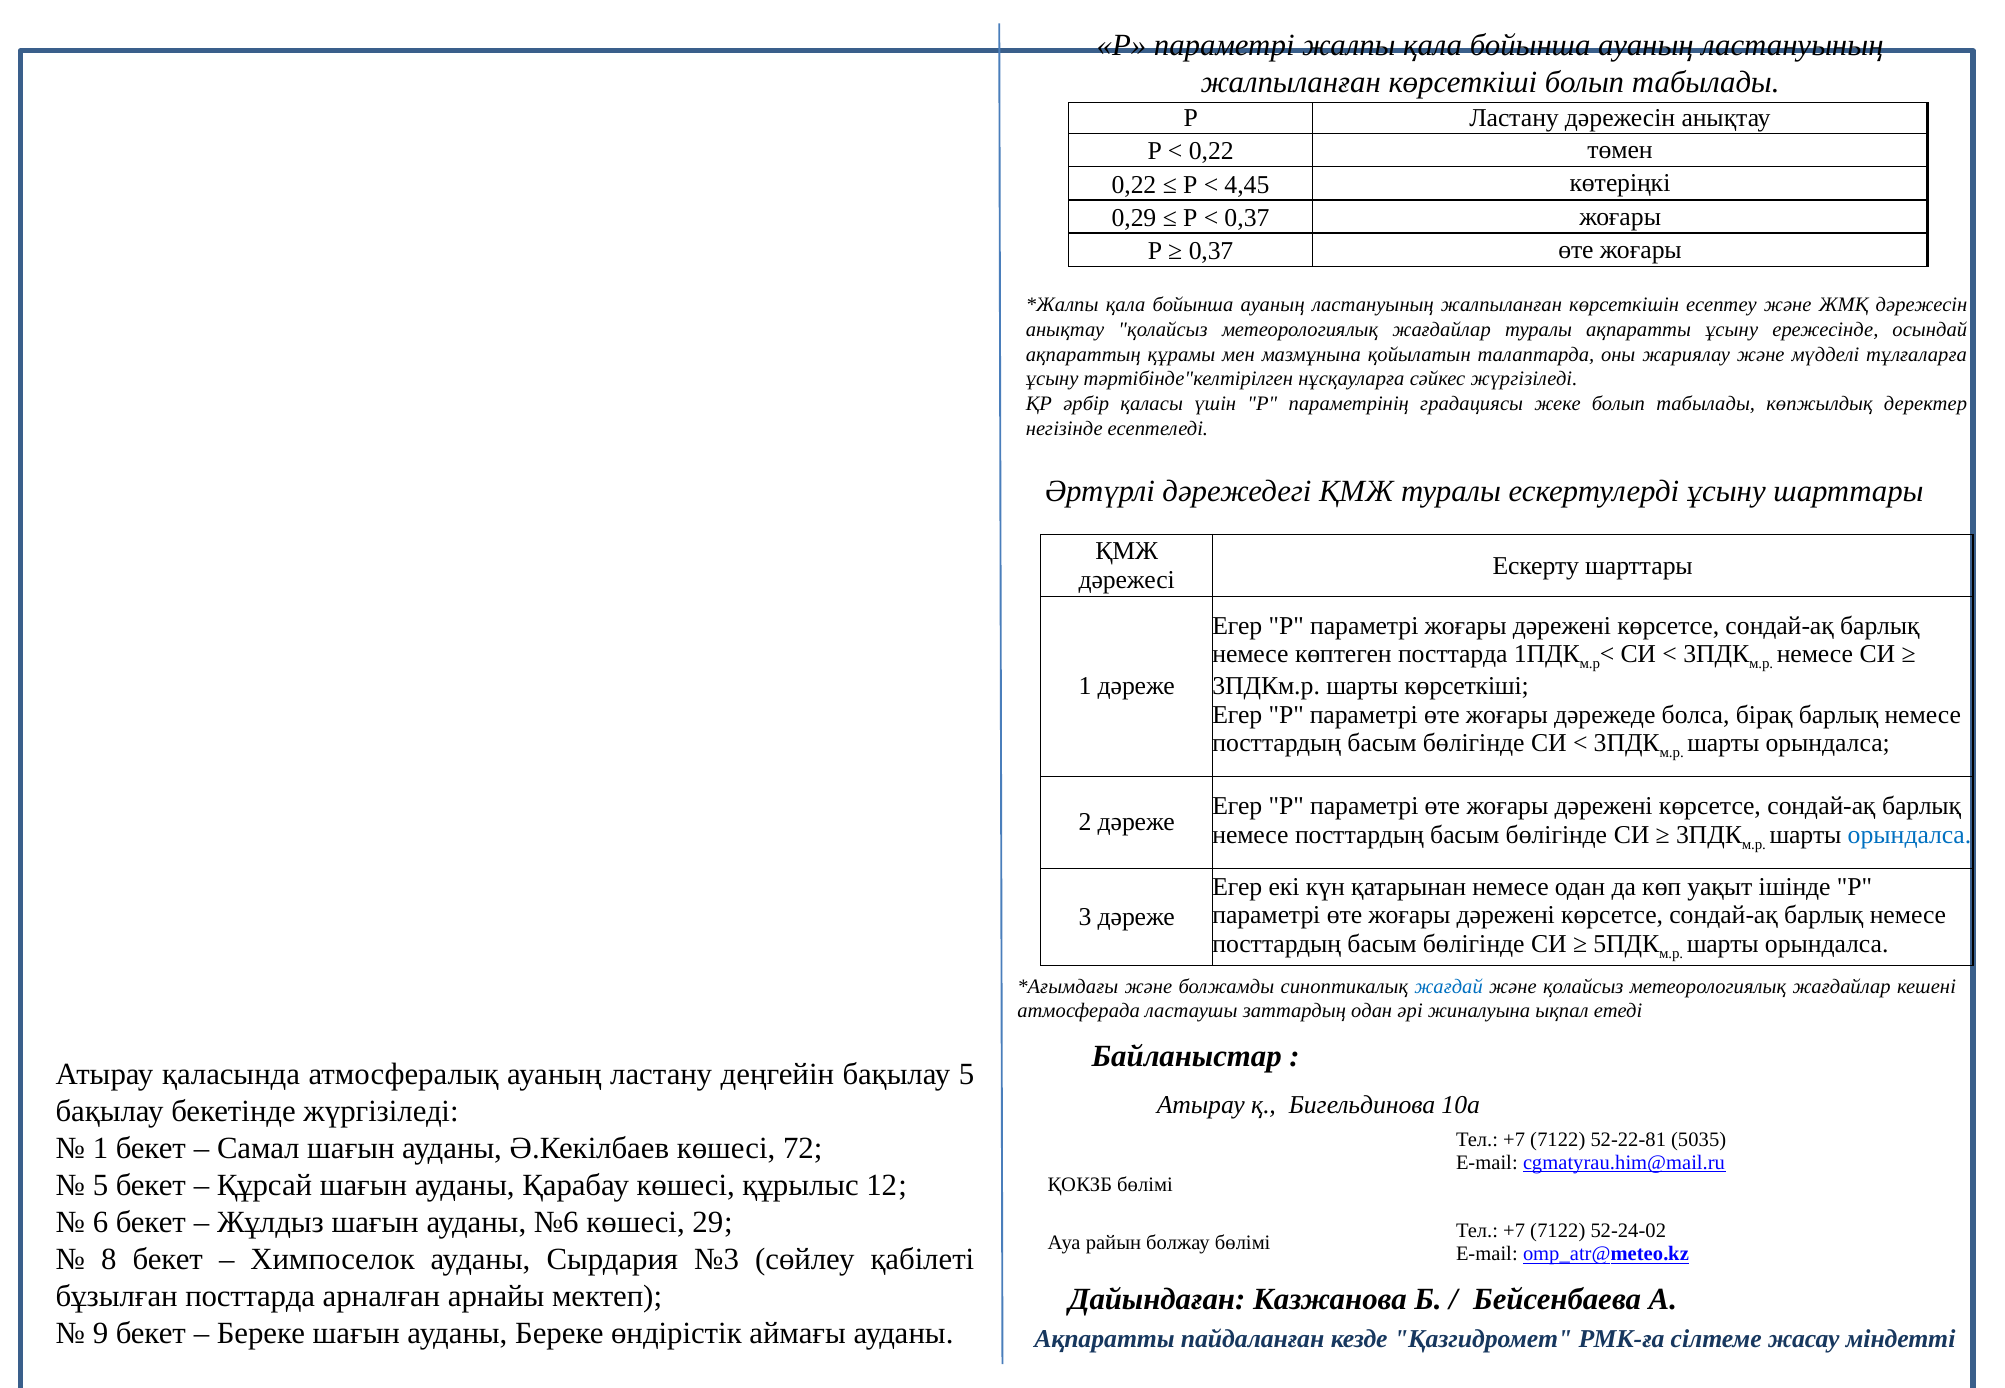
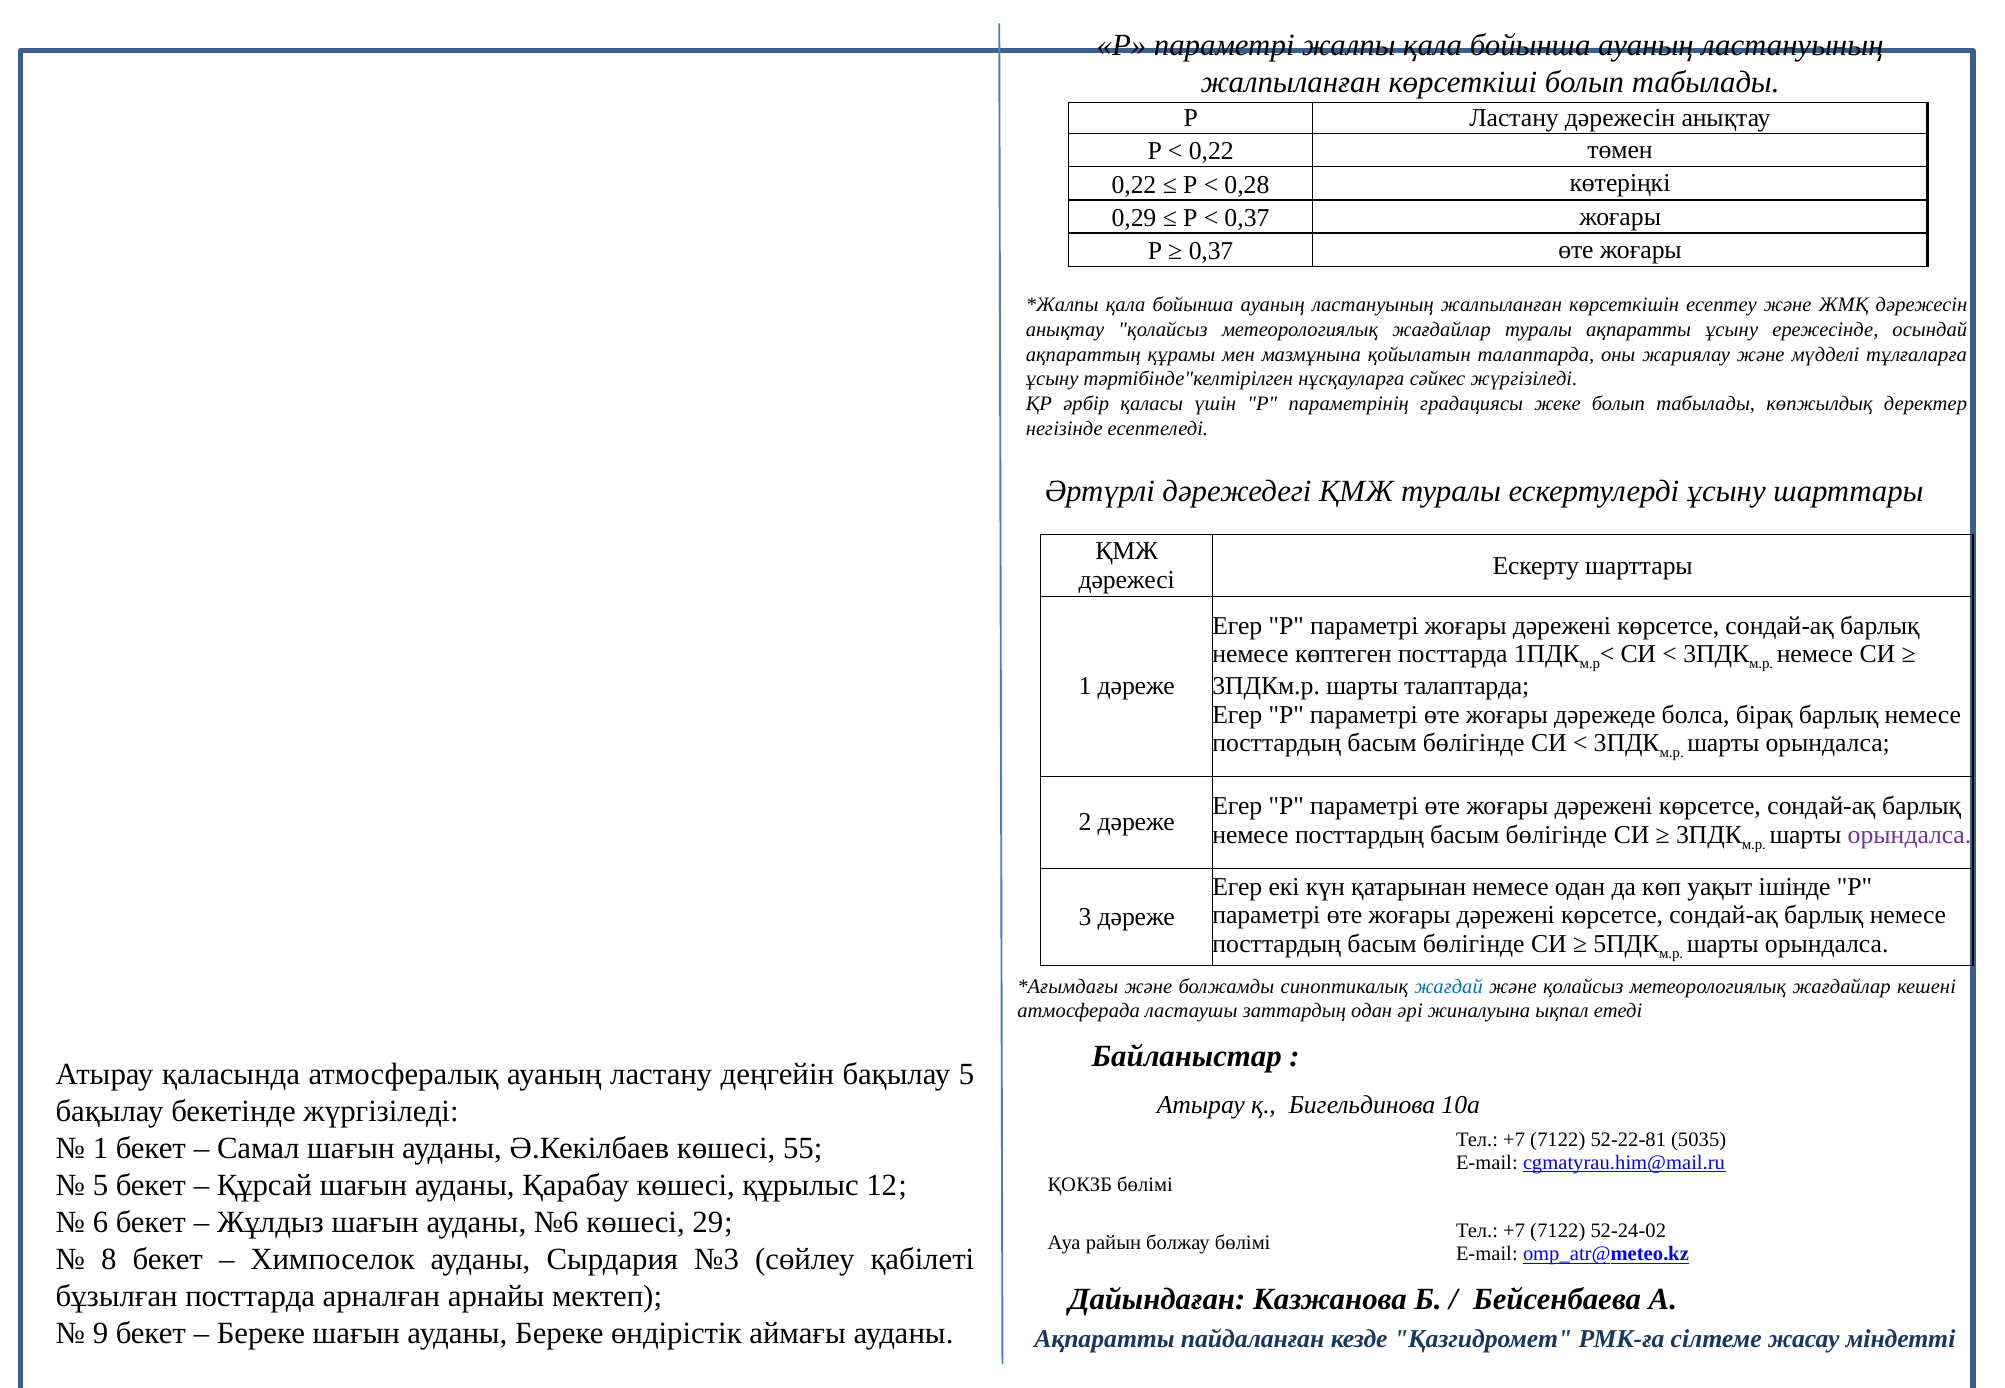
4,45: 4,45 -> 0,28
шарты көрсеткіші: көрсеткіші -> талаптарда
орындалса at (1909, 835) colour: blue -> purple
72: 72 -> 55
